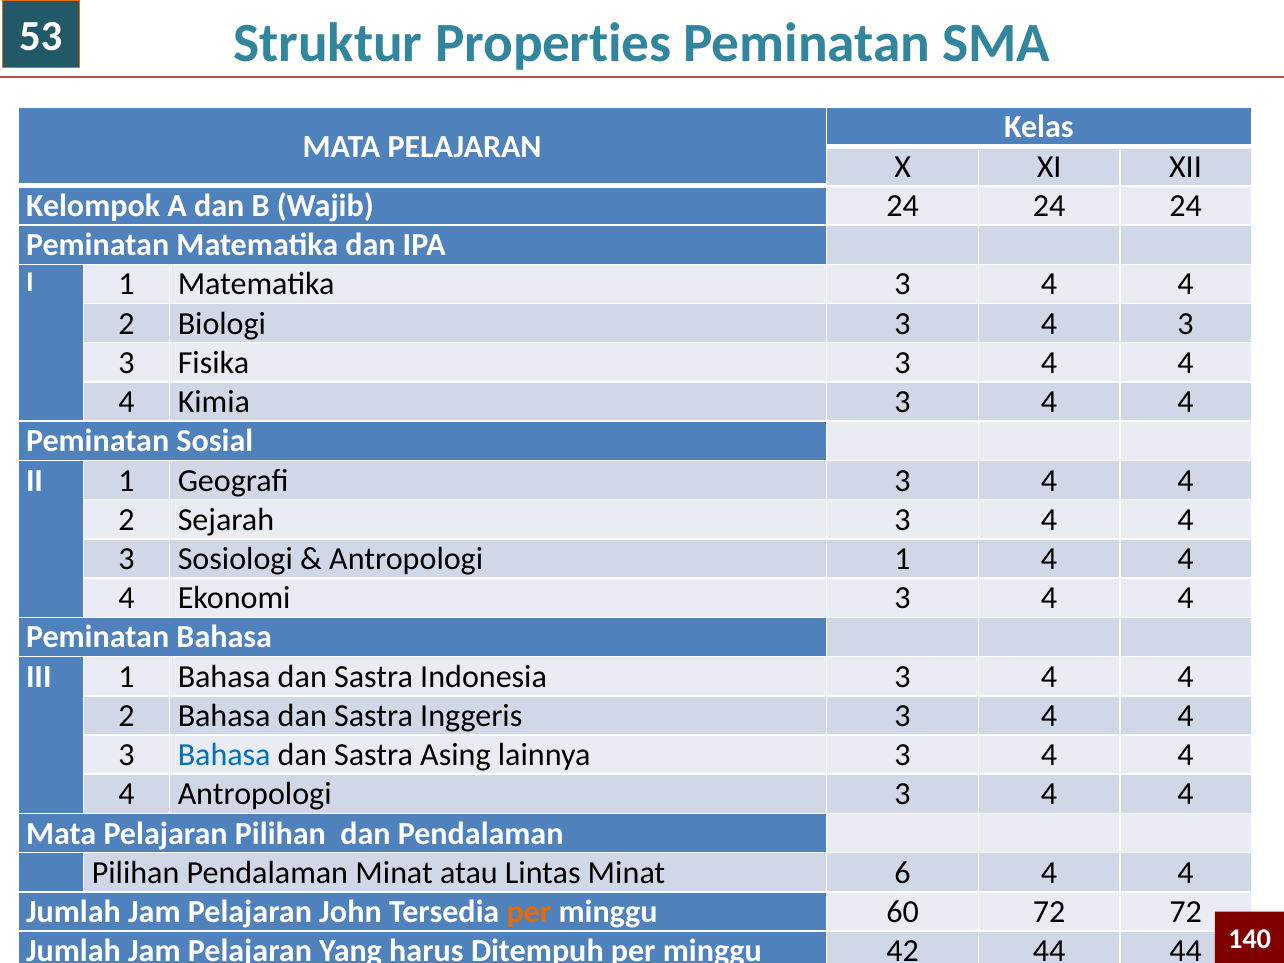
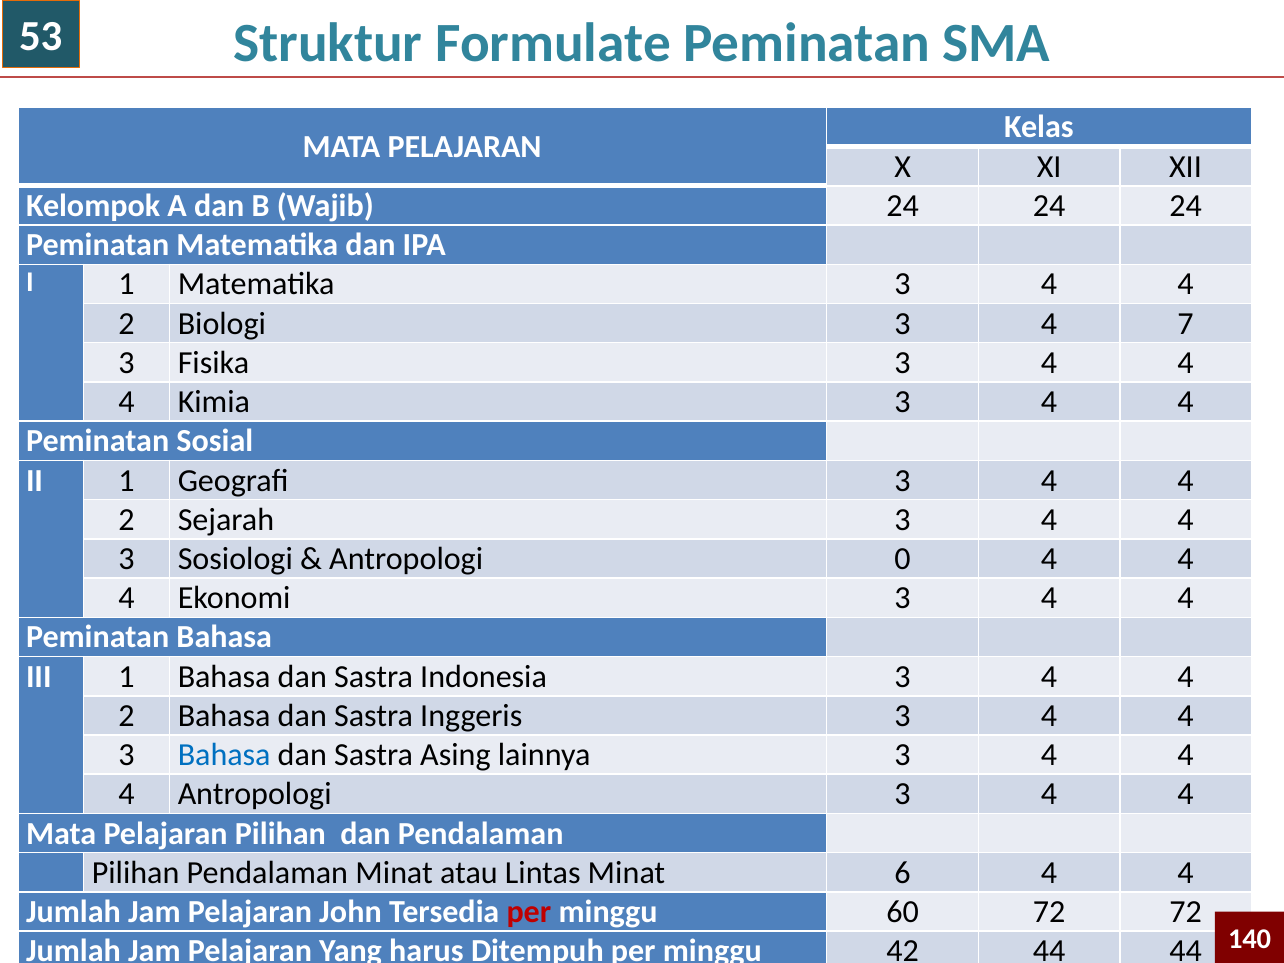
Properties: Properties -> Formulate
3 4 3: 3 -> 7
Antropologi 1: 1 -> 0
per at (529, 912) colour: orange -> red
